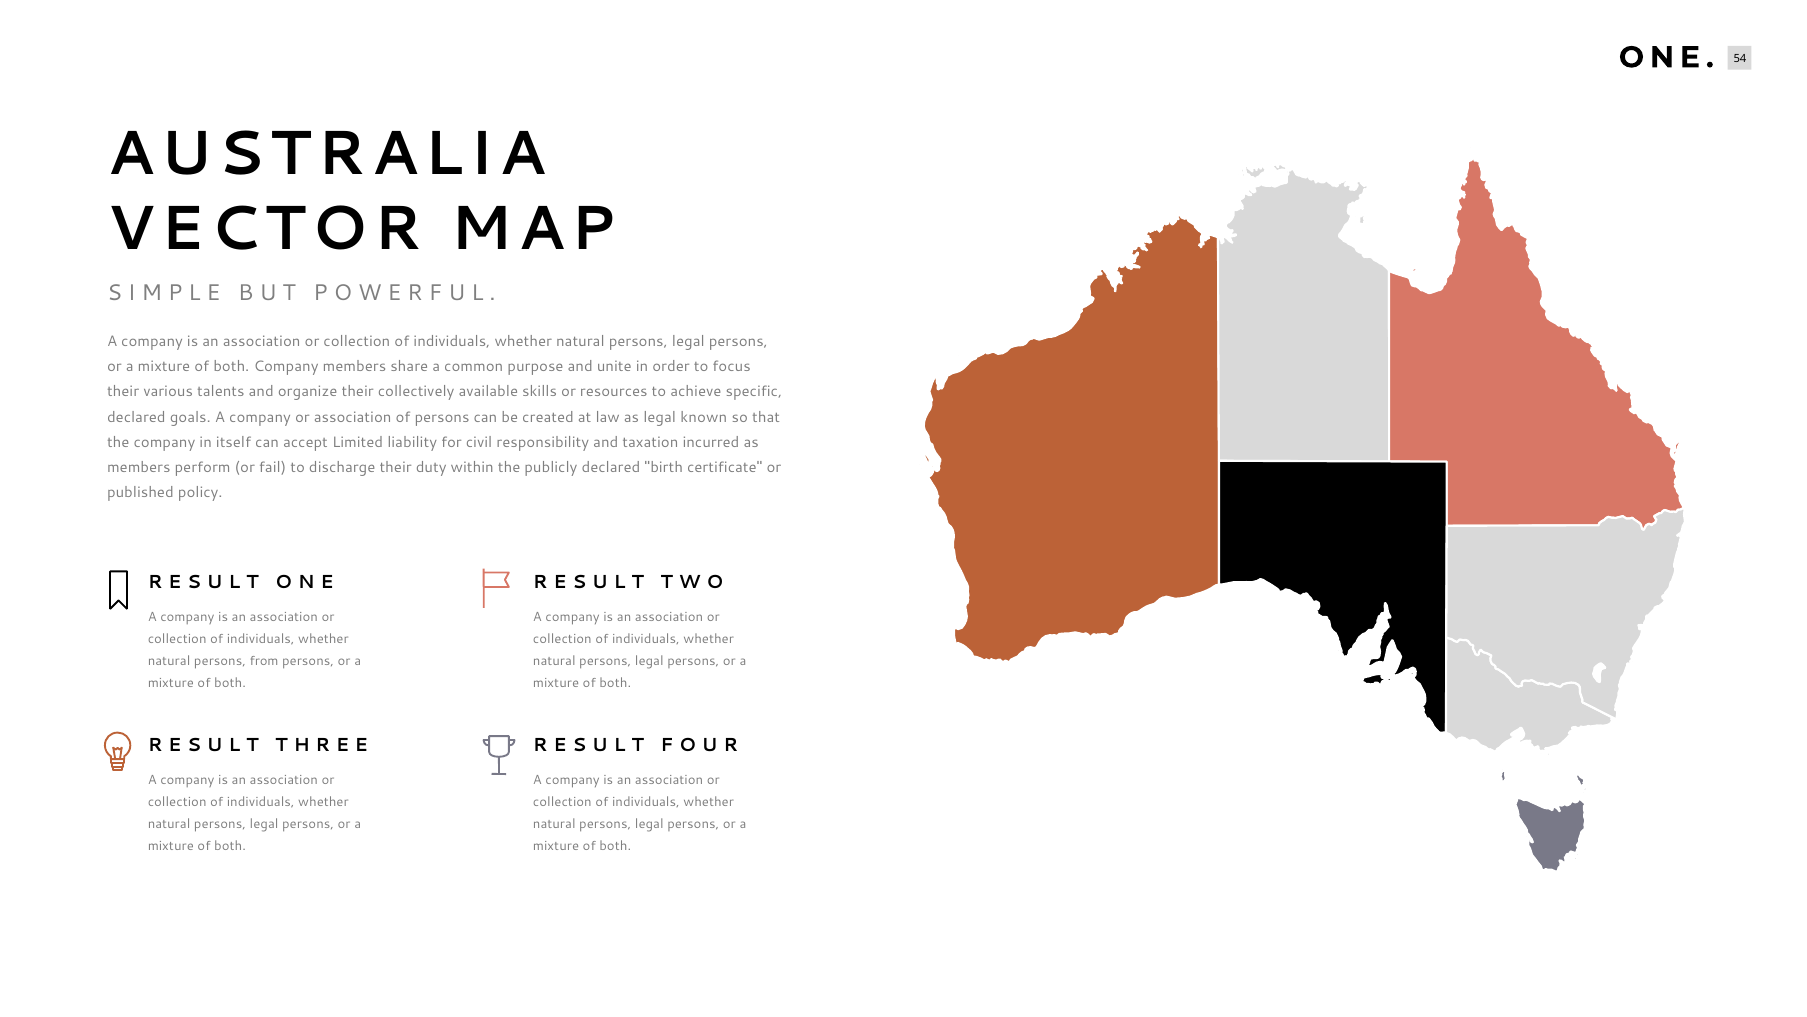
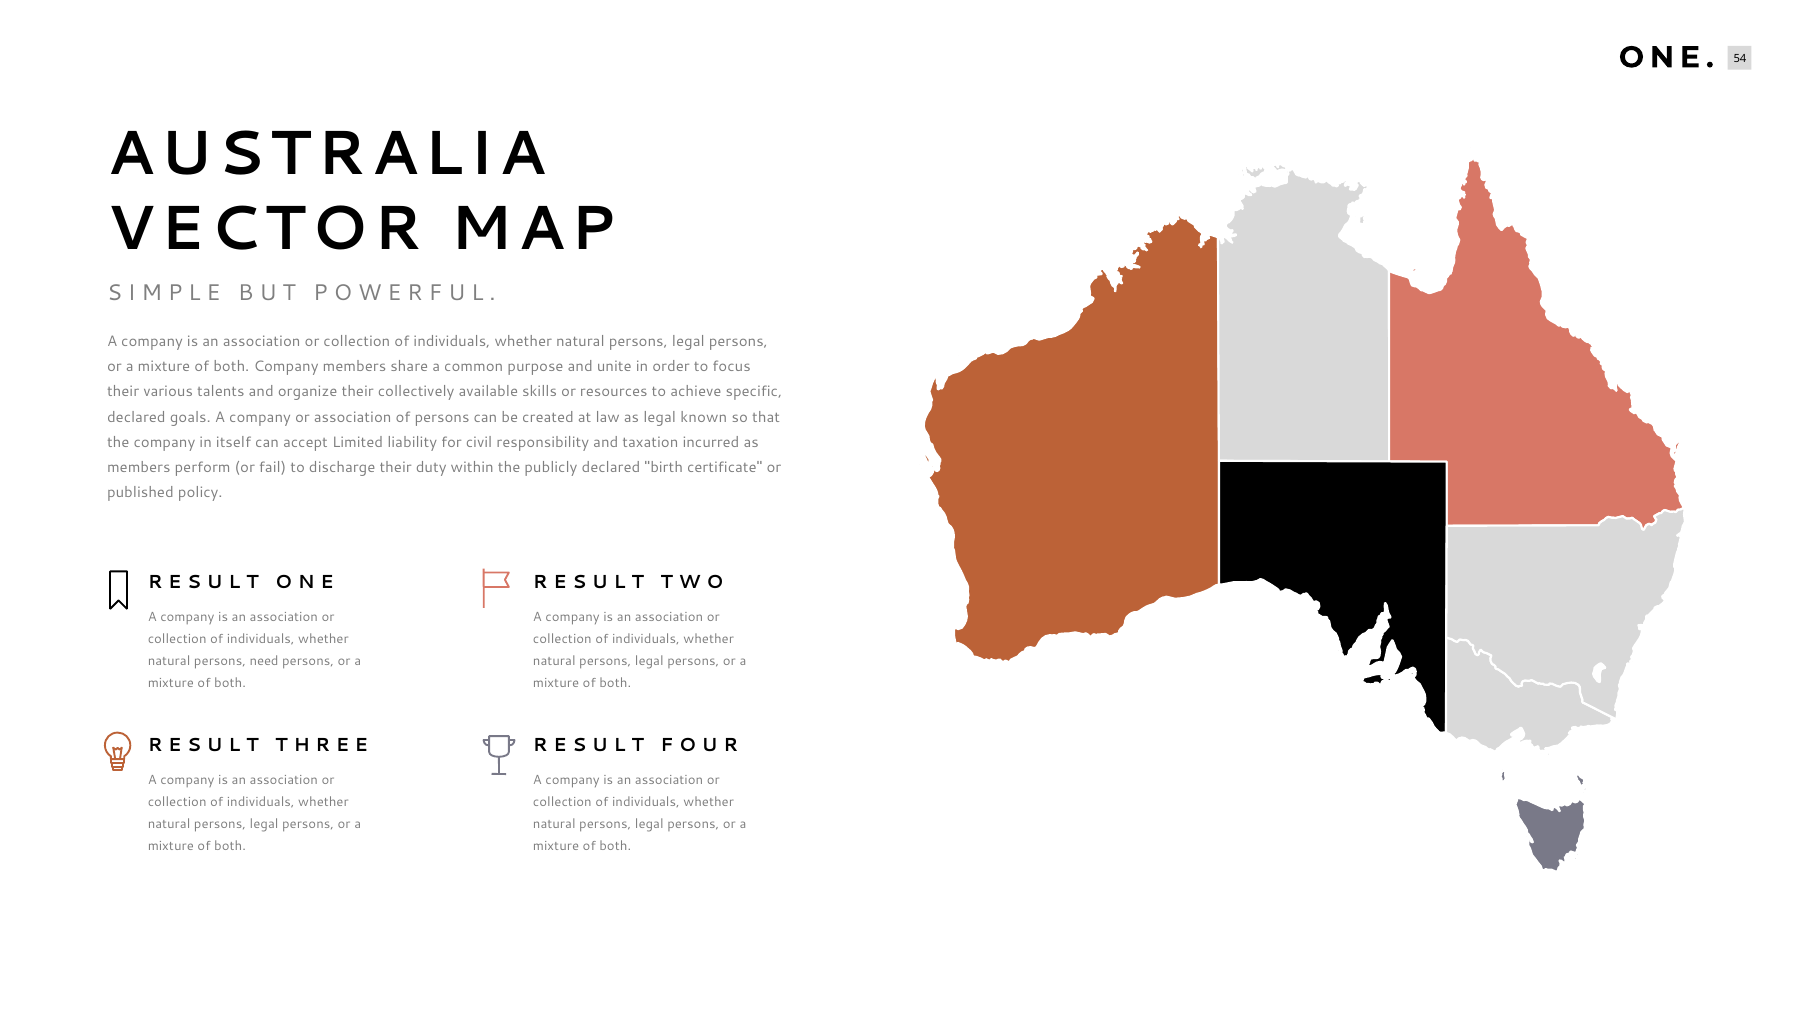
from: from -> need
